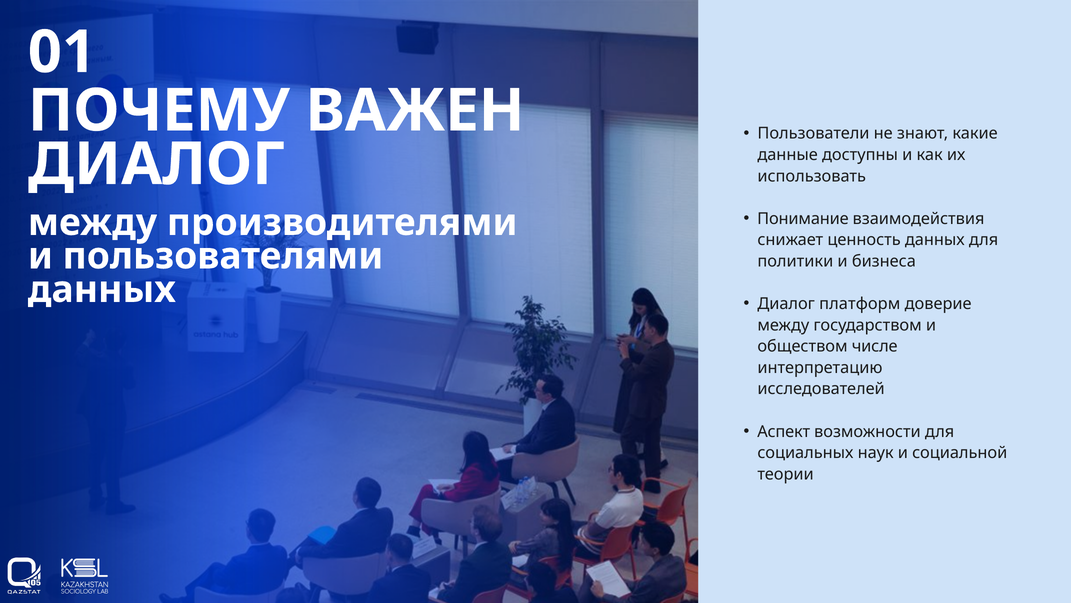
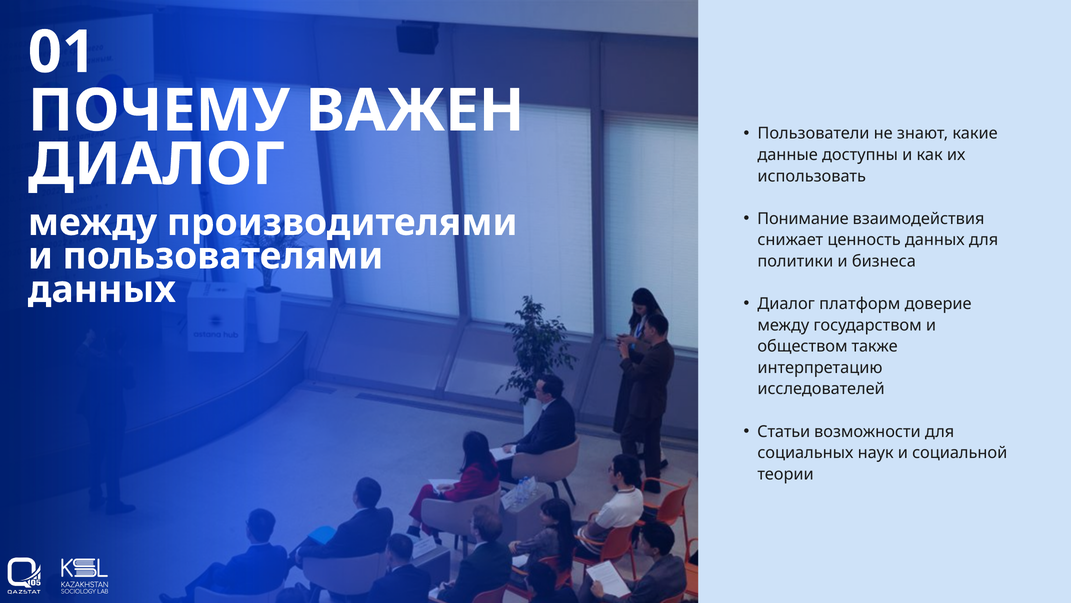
числе: числе -> также
Аспект: Аспект -> Статьи
